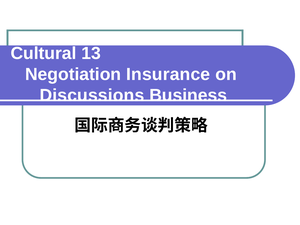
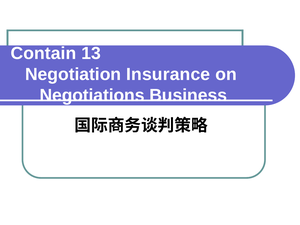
Cultural: Cultural -> Contain
Discussions: Discussions -> Negotiations
